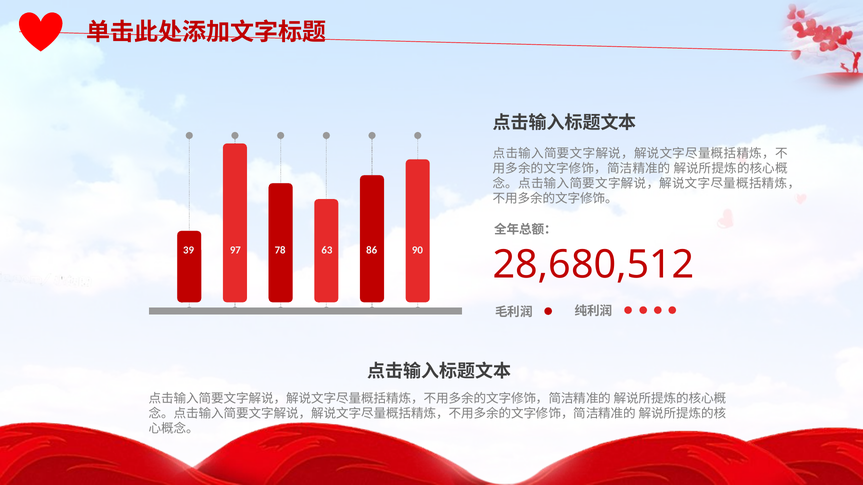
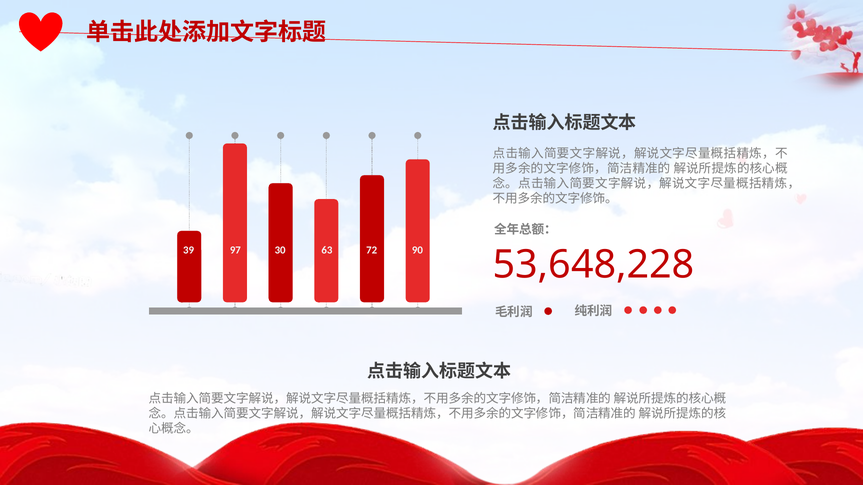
78: 78 -> 30
86: 86 -> 72
28,680,512: 28,680,512 -> 53,648,228
